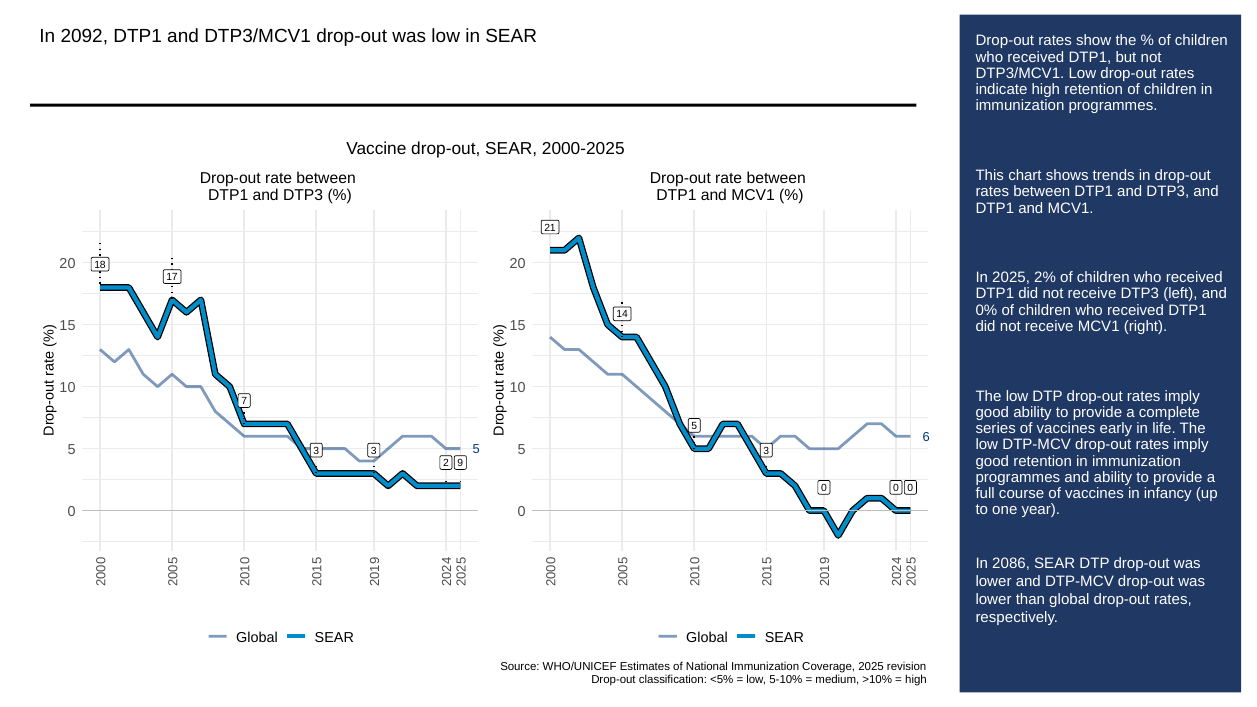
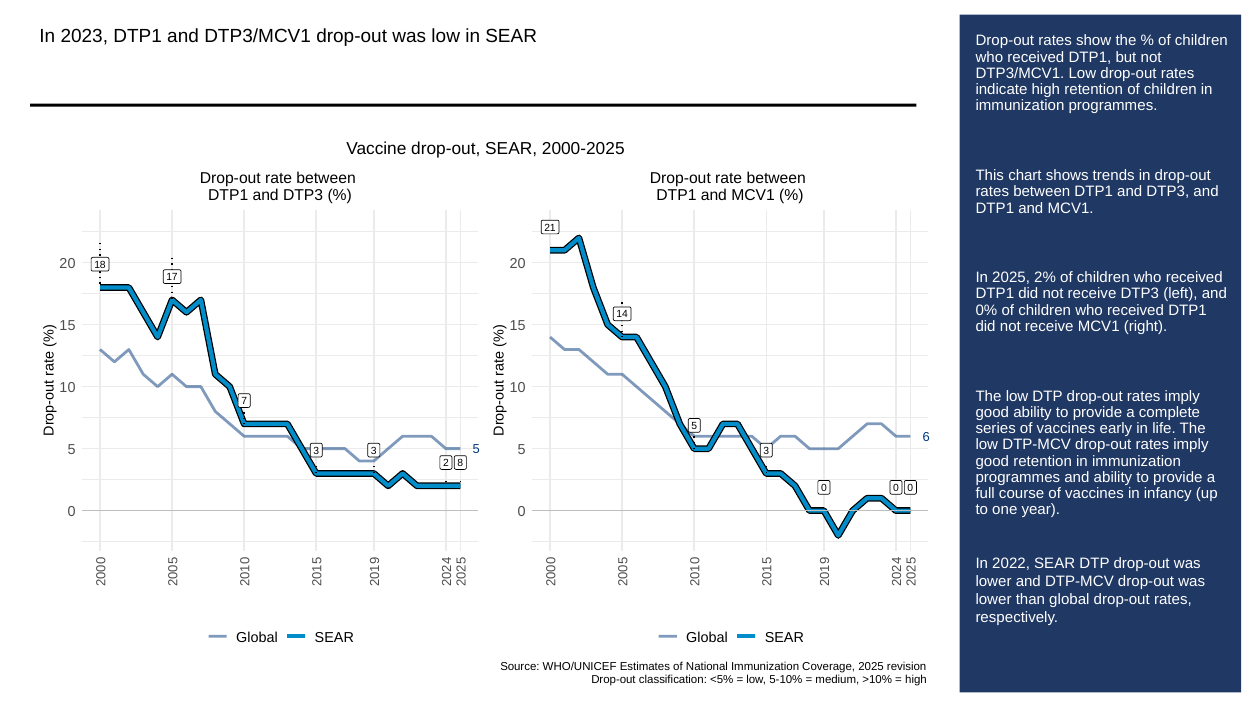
2092: 2092 -> 2023
2 9: 9 -> 8
2086: 2086 -> 2022
